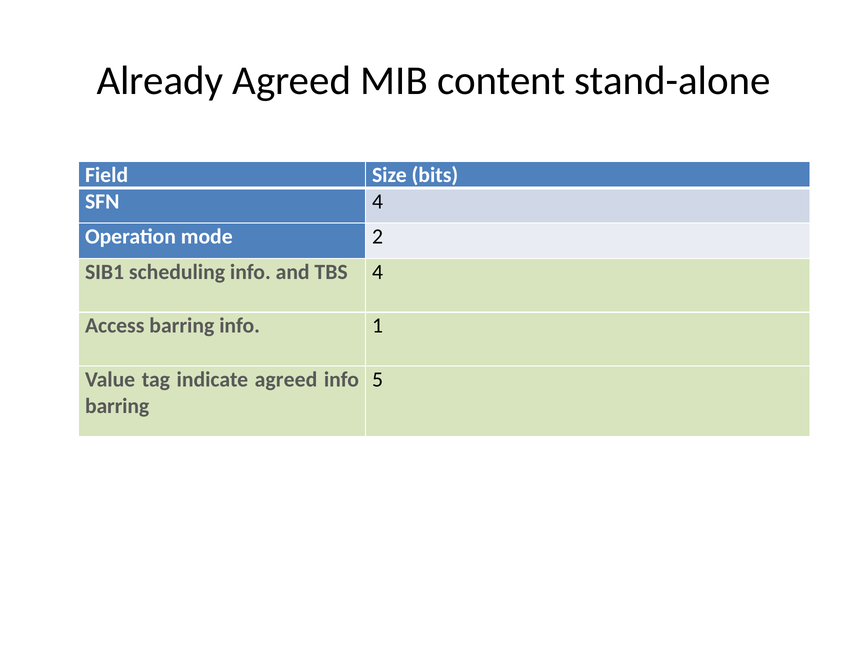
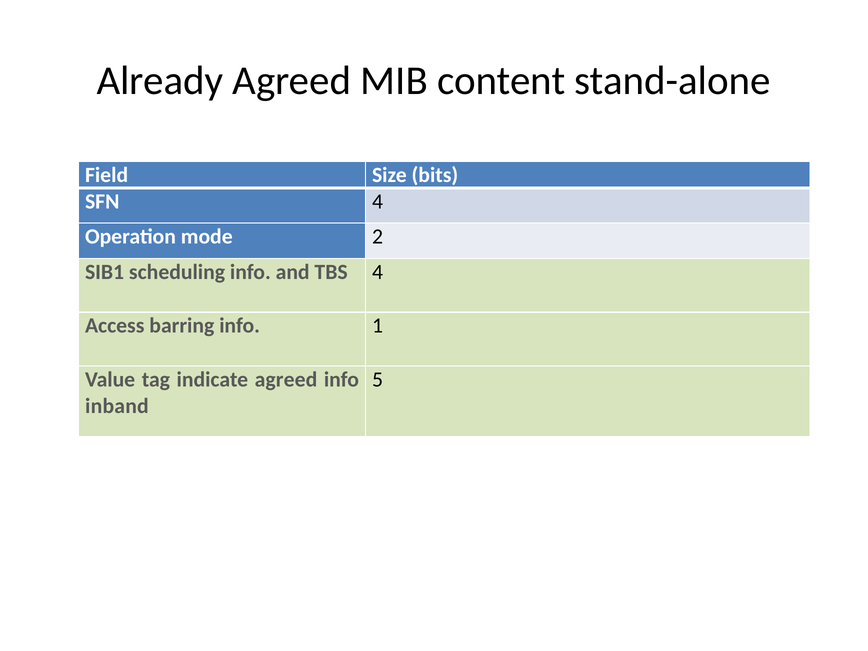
barring at (117, 406): barring -> inband
